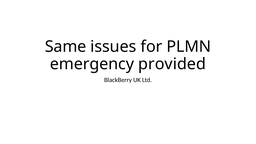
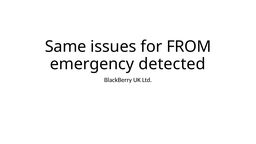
PLMN: PLMN -> FROM
provided: provided -> detected
